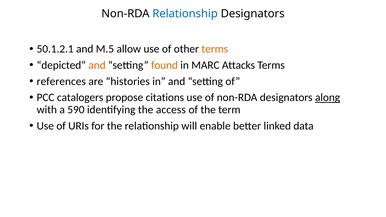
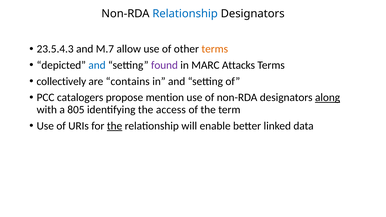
50.1.2.1: 50.1.2.1 -> 23.5.4.3
M.5: M.5 -> M.7
and at (97, 65) colour: orange -> blue
found colour: orange -> purple
references: references -> collectively
histories: histories -> contains
citations: citations -> mention
590: 590 -> 805
the at (115, 126) underline: none -> present
